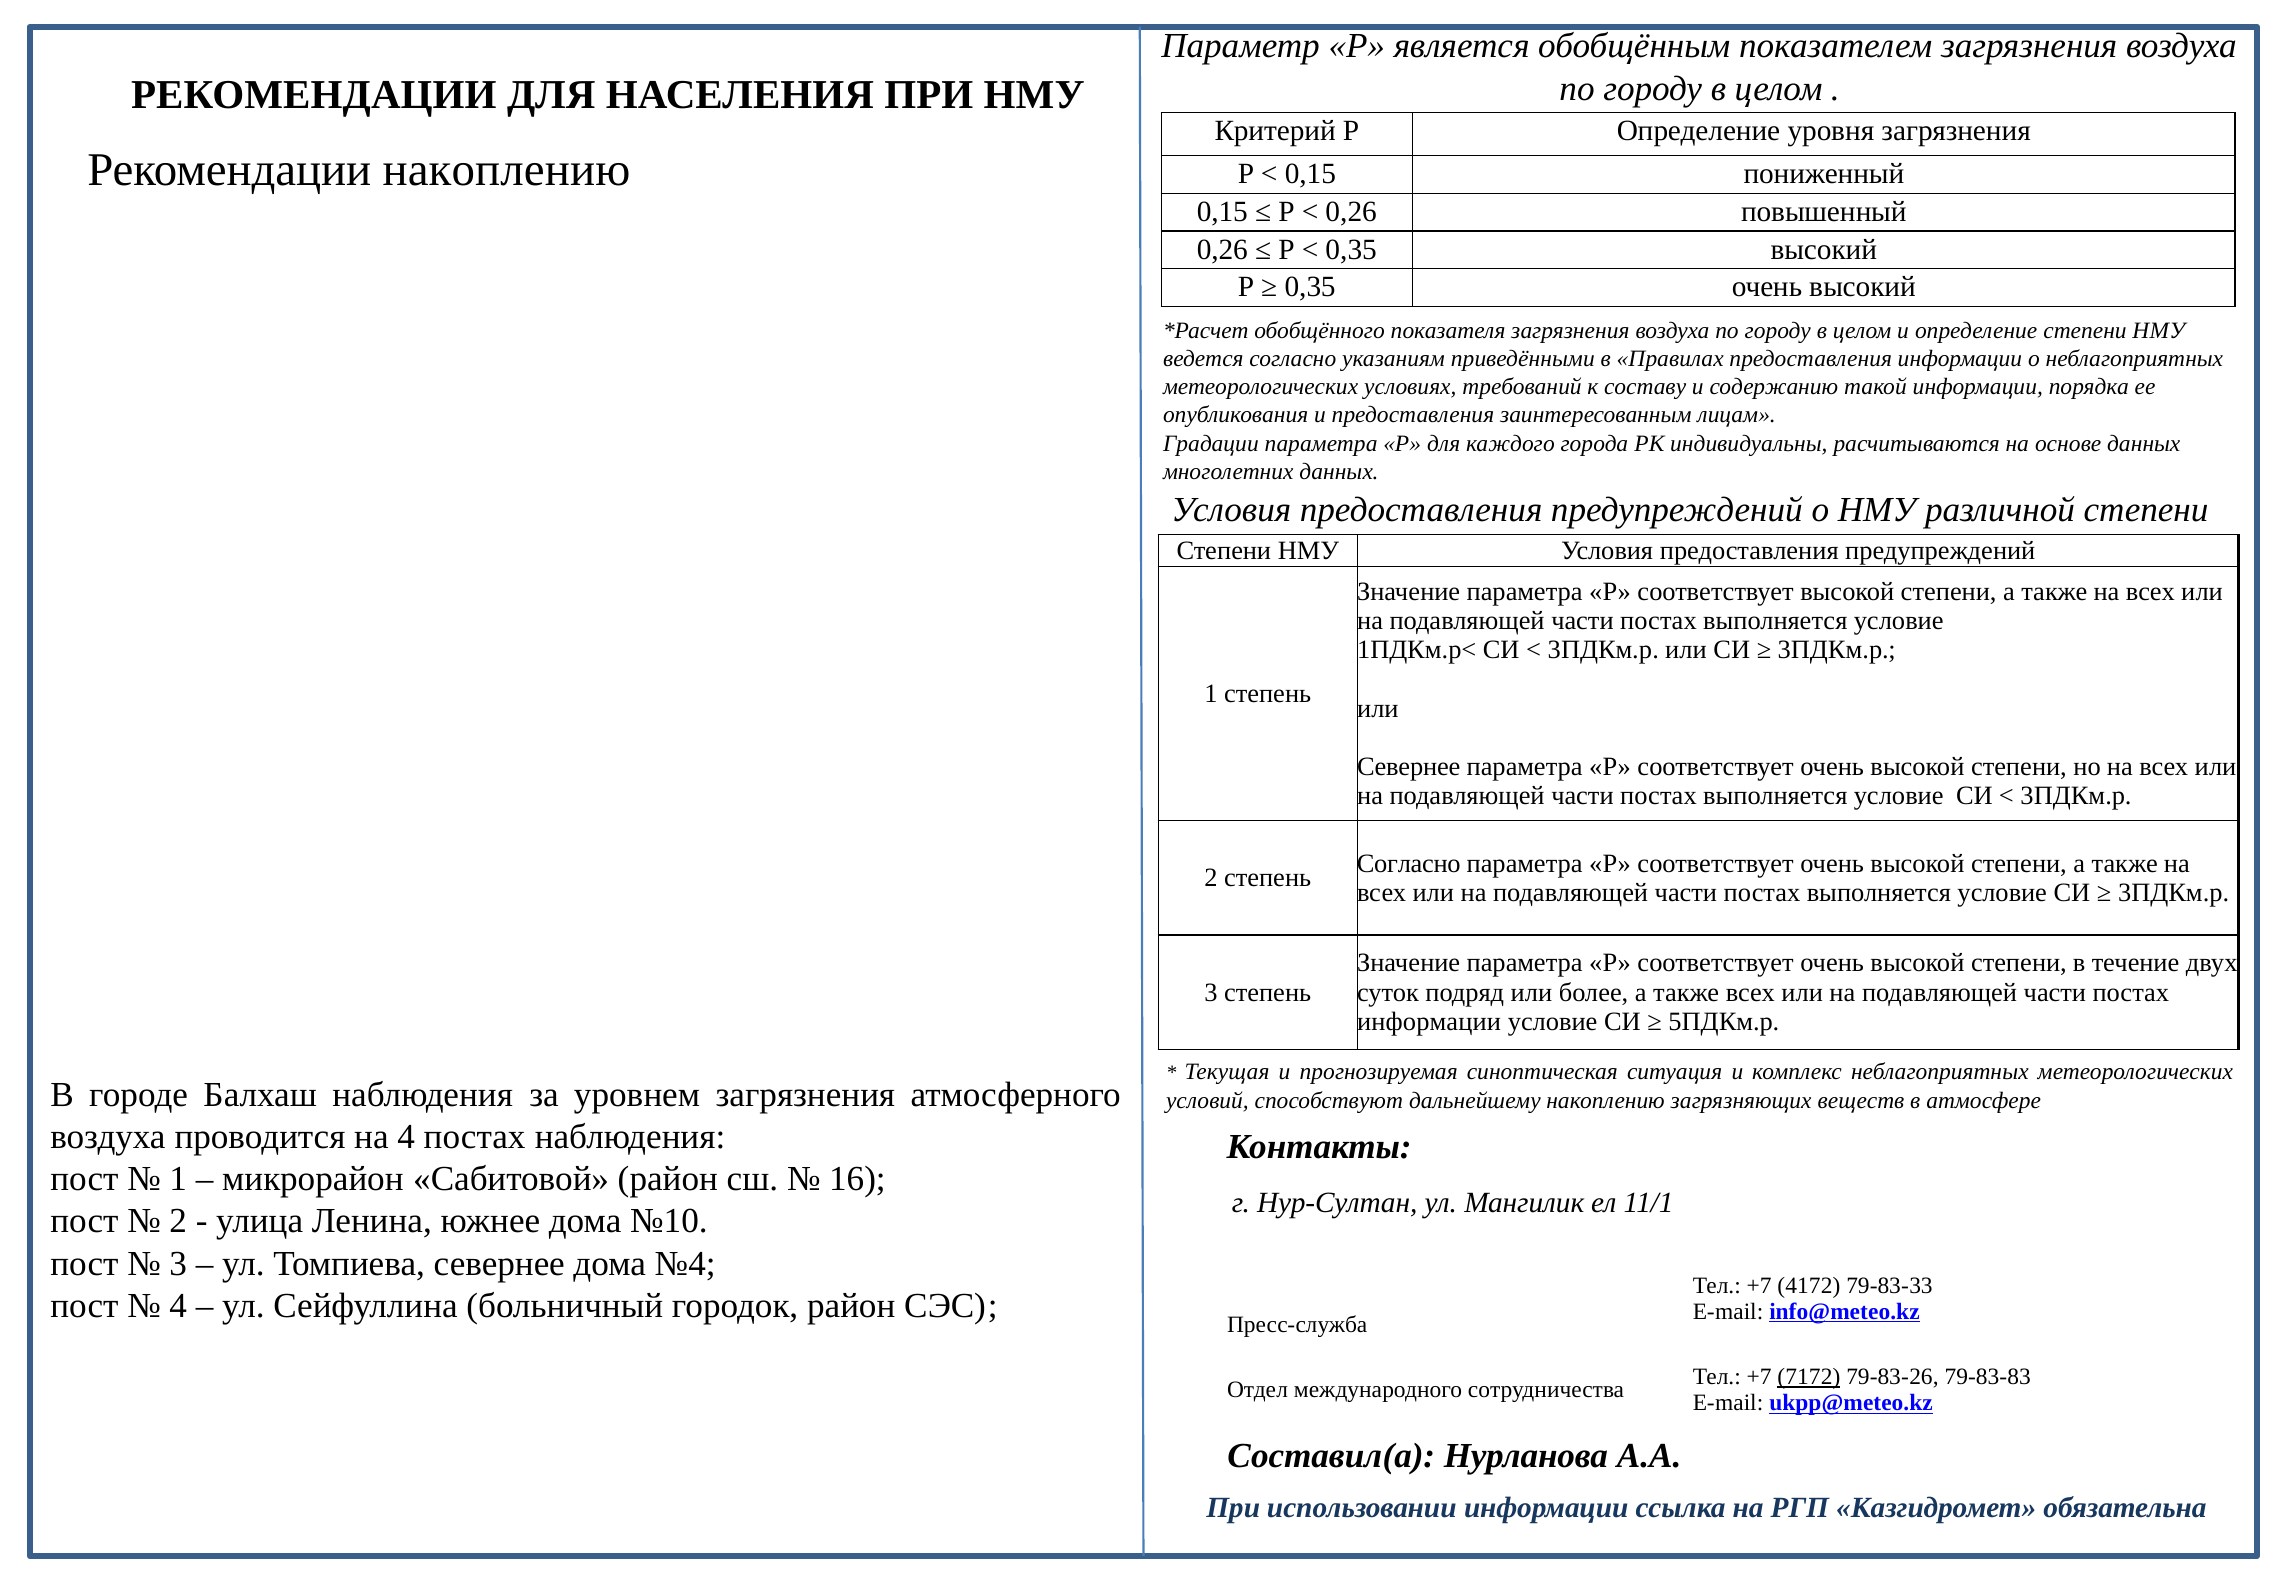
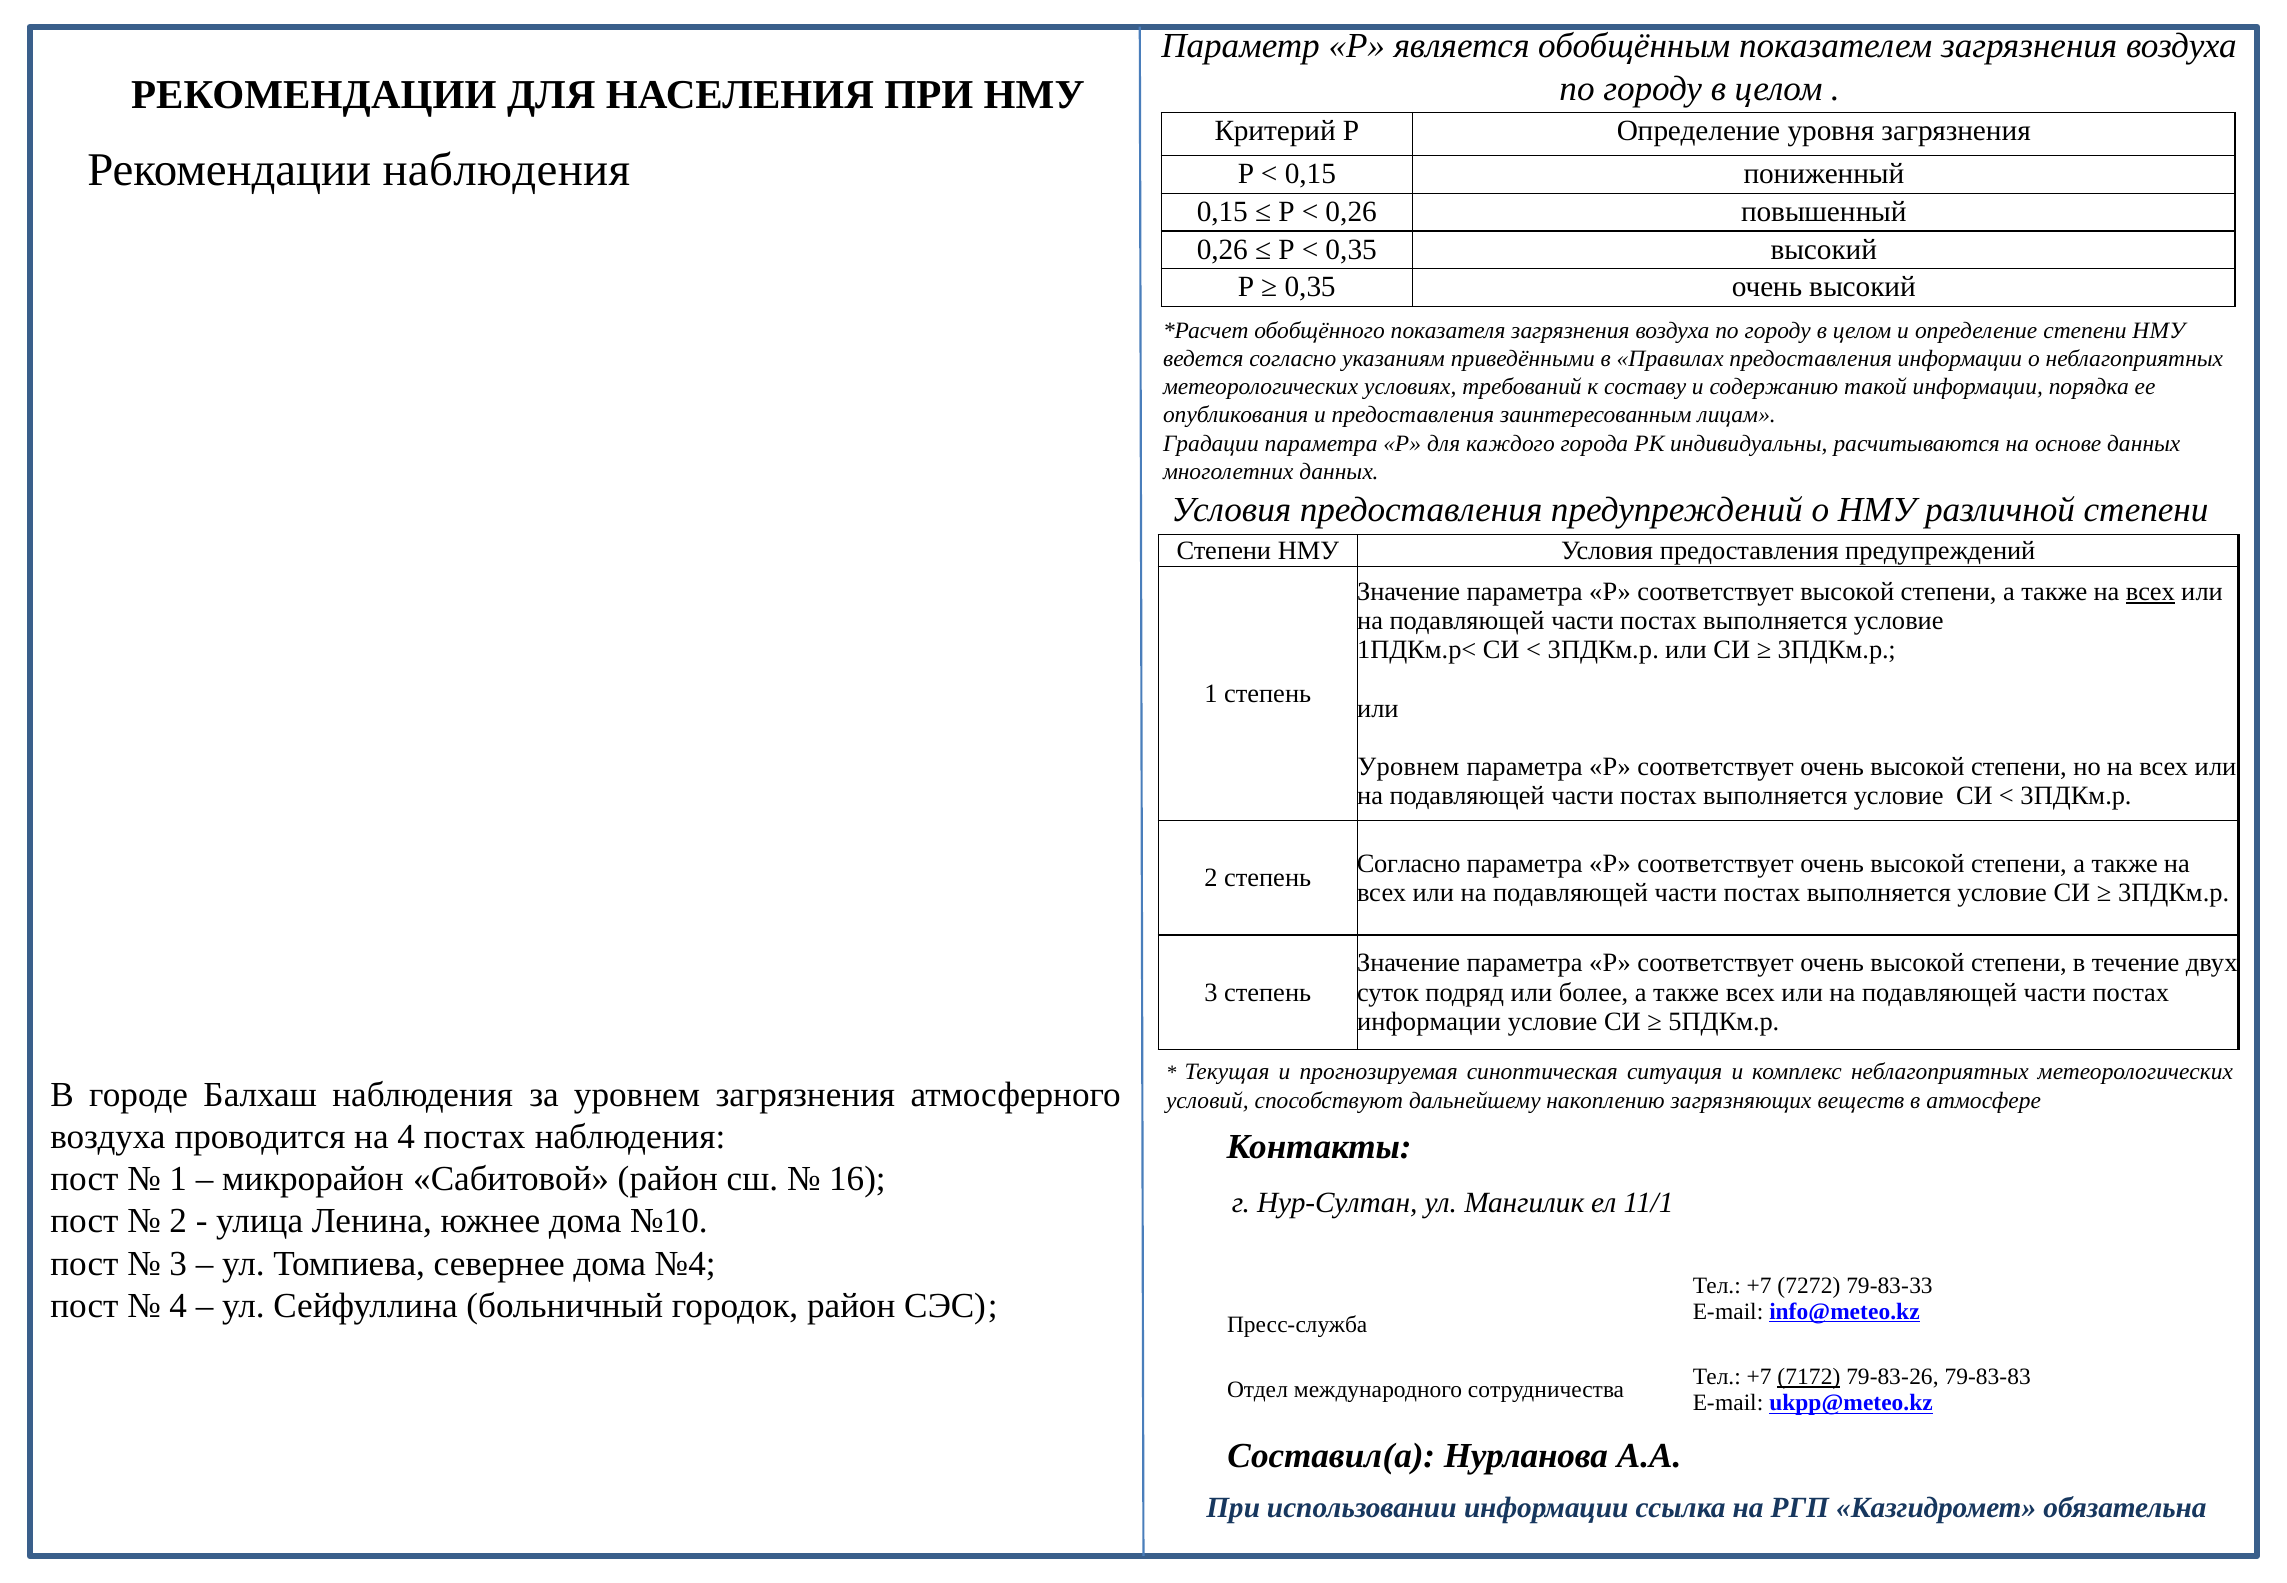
Рекомендации накоплению: накоплению -> наблюдения
всех at (2150, 592) underline: none -> present
Севернее at (1409, 767): Севернее -> Уровнем
4172: 4172 -> 7272
